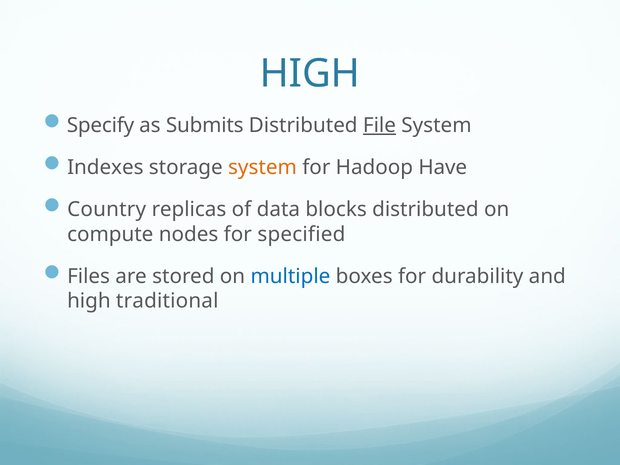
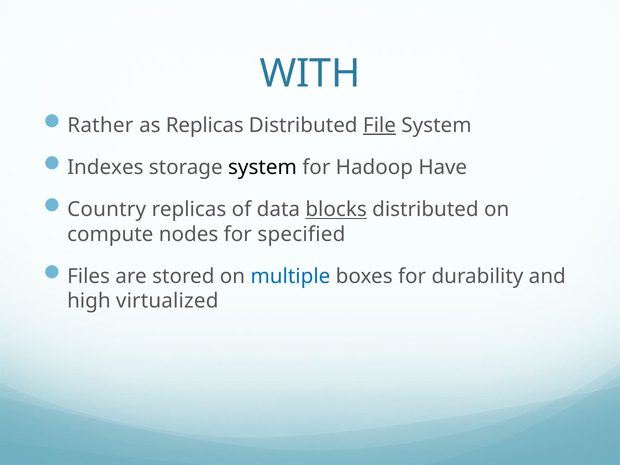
HIGH at (310, 74): HIGH -> WITH
Specify: Specify -> Rather
as Submits: Submits -> Replicas
system at (262, 167) colour: orange -> black
blocks underline: none -> present
traditional: traditional -> virtualized
